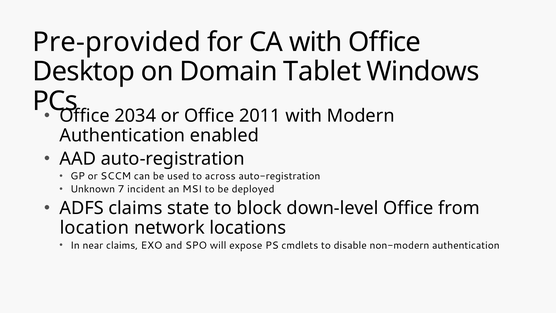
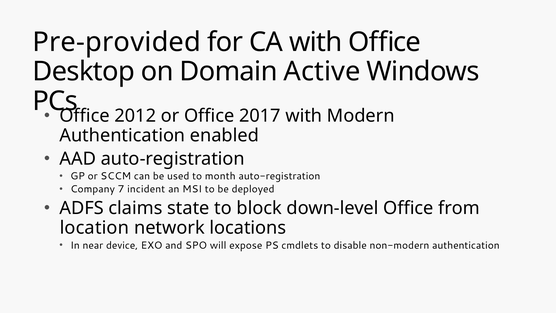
Tablet: Tablet -> Active
2034: 2034 -> 2012
2011: 2011 -> 2017
across: across -> month
Unknown: Unknown -> Company
near claims: claims -> device
